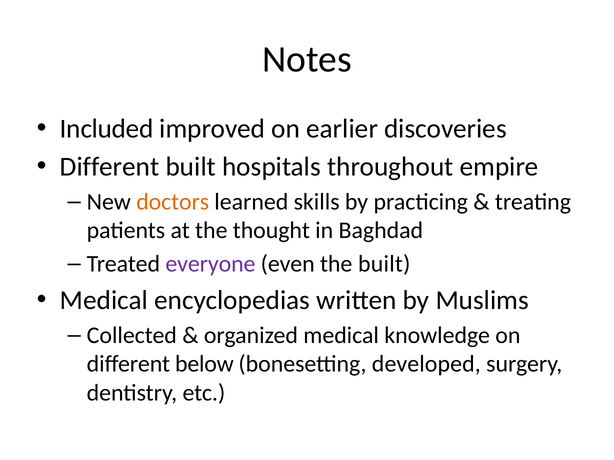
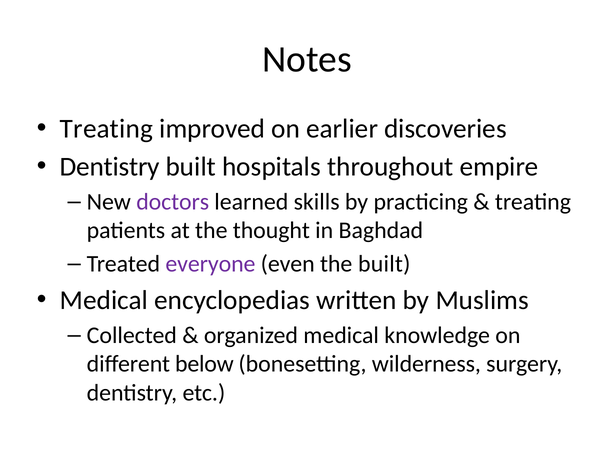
Included at (107, 129): Included -> Treating
Different at (110, 167): Different -> Dentistry
doctors colour: orange -> purple
developed: developed -> wilderness
